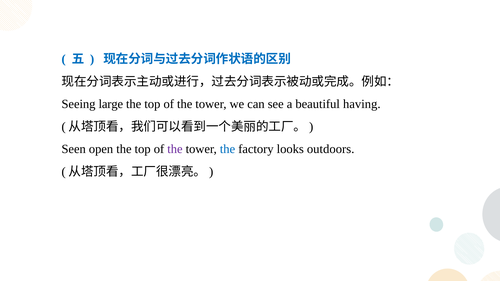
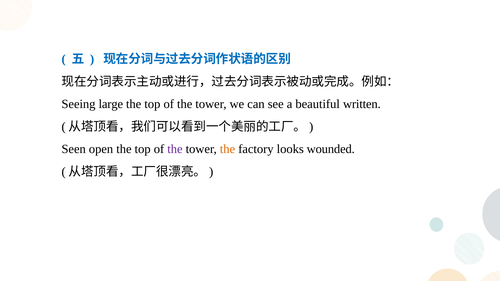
having: having -> written
the at (227, 149) colour: blue -> orange
outdoors: outdoors -> wounded
